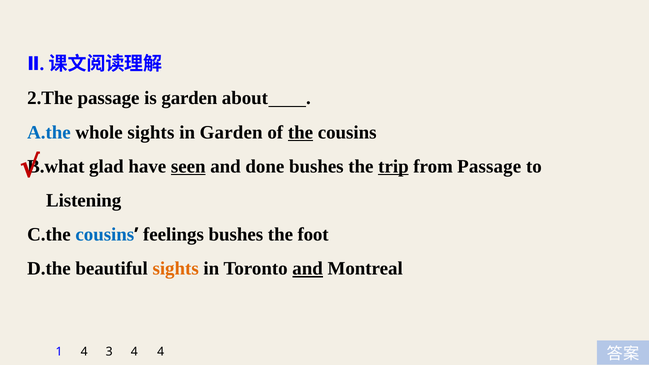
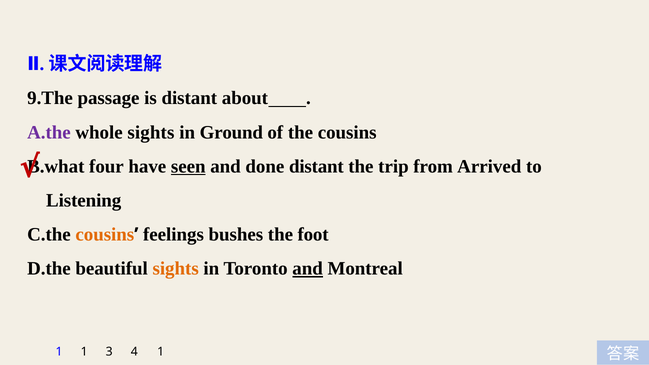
2.The: 2.The -> 9.The
is garden: garden -> distant
A.the colour: blue -> purple
in Garden: Garden -> Ground
the at (300, 132) underline: present -> none
glad: glad -> four
done bushes: bushes -> distant
trip underline: present -> none
from Passage: Passage -> Arrived
cousins at (105, 235) colour: blue -> orange
1 4: 4 -> 1
4 4: 4 -> 1
